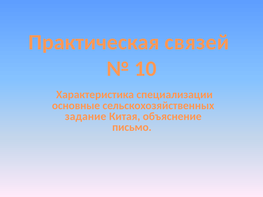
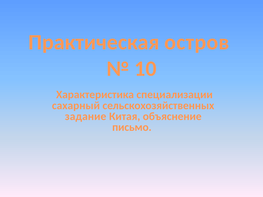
связей: связей -> остров
основные: основные -> сахарный
